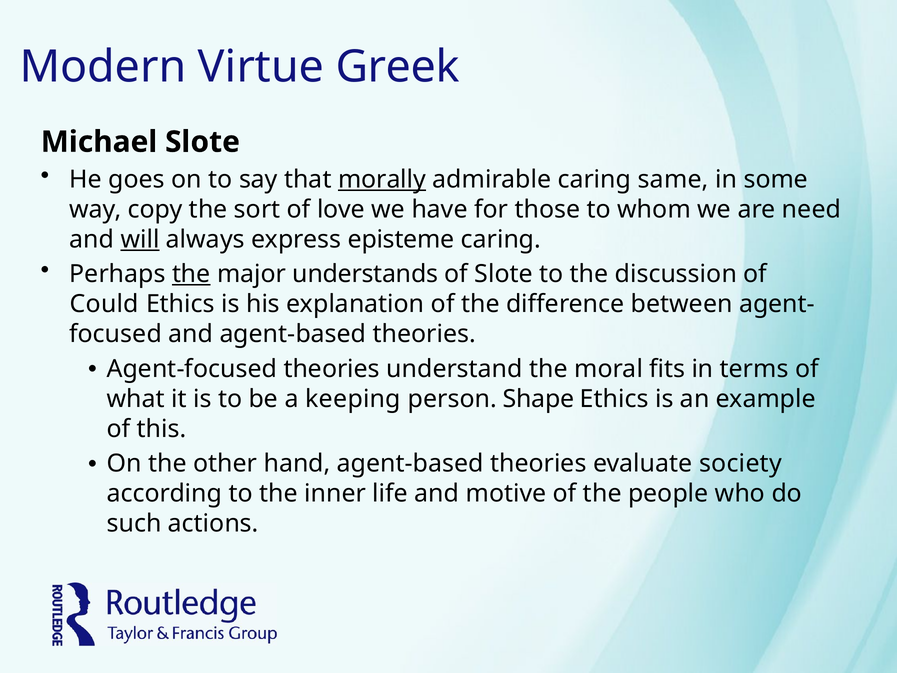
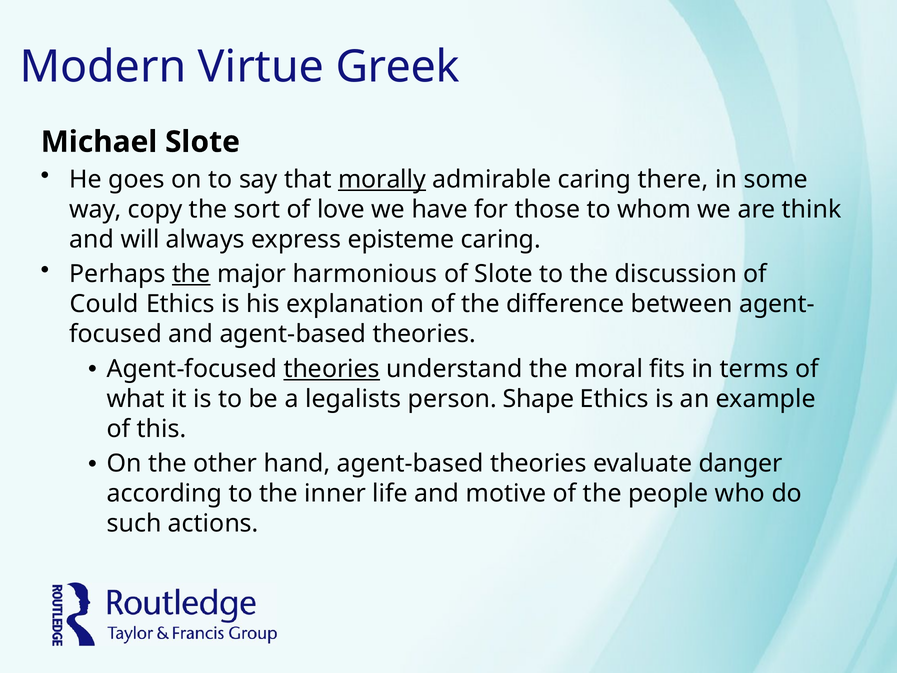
same: same -> there
need: need -> think
will underline: present -> none
understands: understands -> harmonious
theories at (332, 369) underline: none -> present
keeping: keeping -> legalists
society: society -> danger
